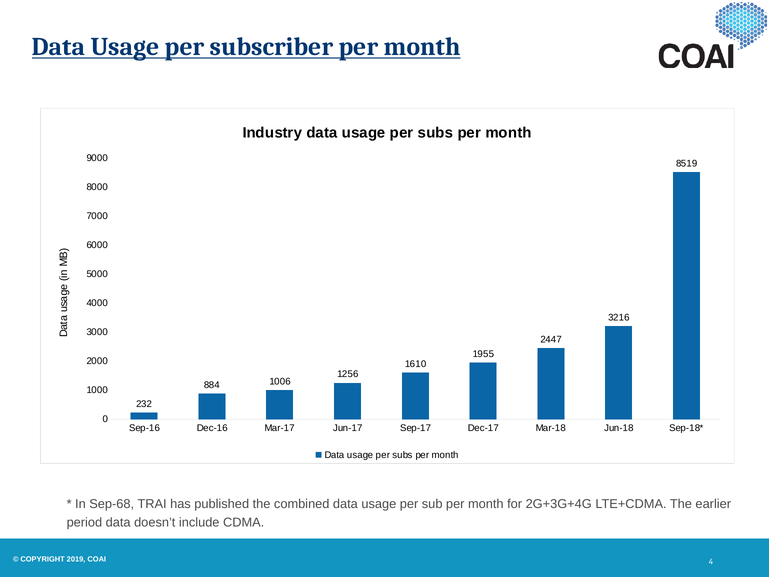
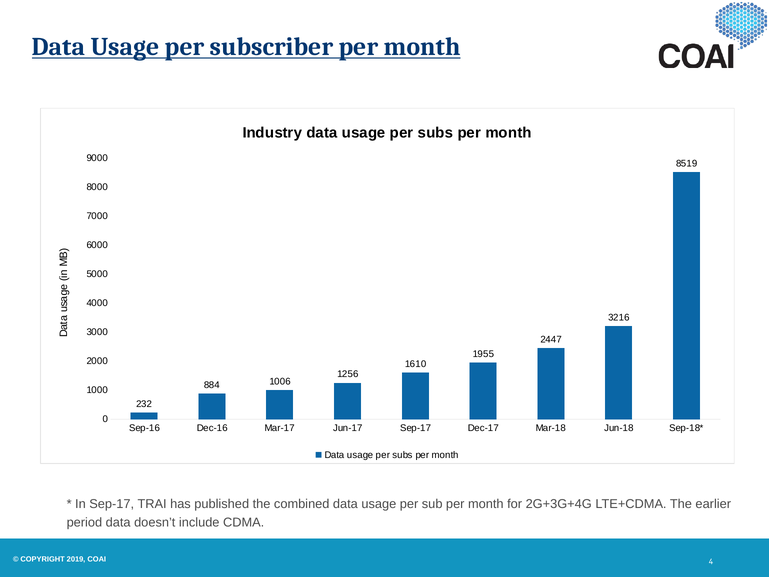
In Sep-68: Sep-68 -> Sep-17
